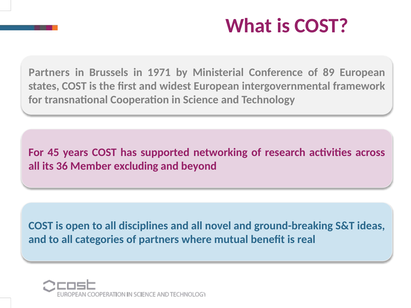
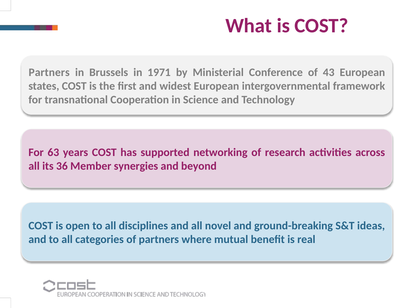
89: 89 -> 43
45: 45 -> 63
excluding: excluding -> synergies
